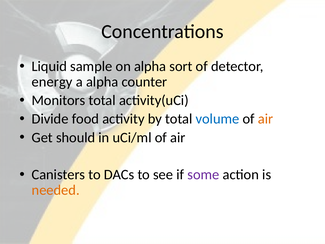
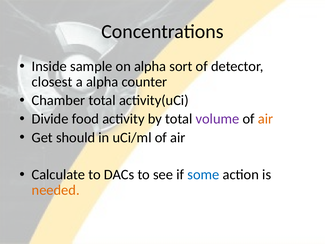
Liquid: Liquid -> Inside
energy: energy -> closest
Monitors: Monitors -> Chamber
volume colour: blue -> purple
Canisters: Canisters -> Calculate
some colour: purple -> blue
